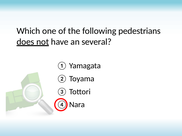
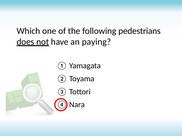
several: several -> paying
